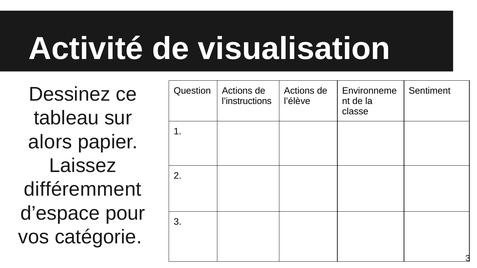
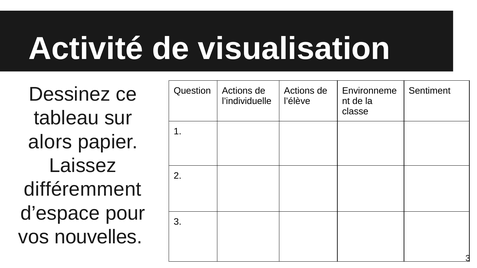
l’instructions: l’instructions -> l’individuelle
catégorie: catégorie -> nouvelles
